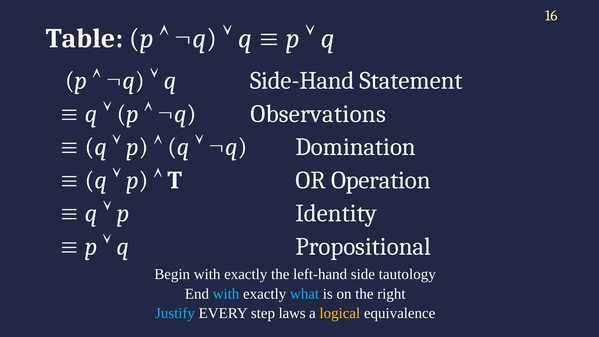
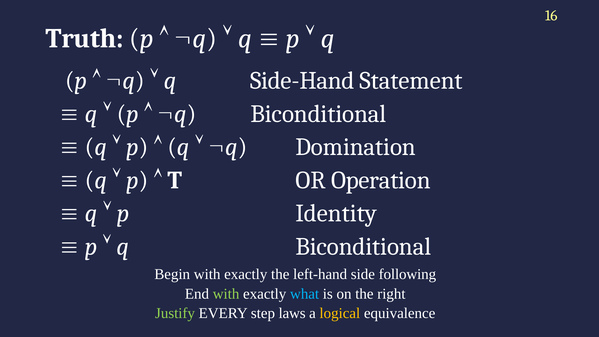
Table: Table -> Truth
Observations at (318, 114): Observations -> Biconditional
Propositional at (363, 247): Propositional -> Biconditional
tautology: tautology -> following
with at (226, 294) colour: light blue -> light green
Justify colour: light blue -> light green
